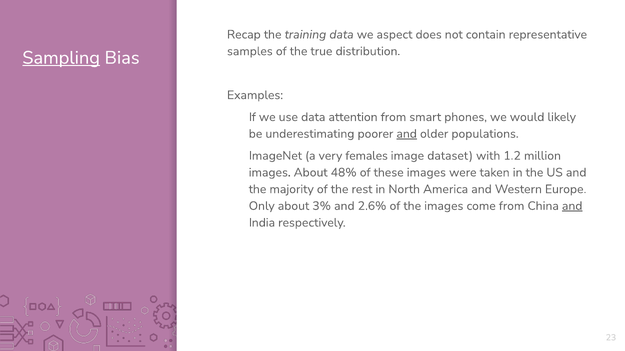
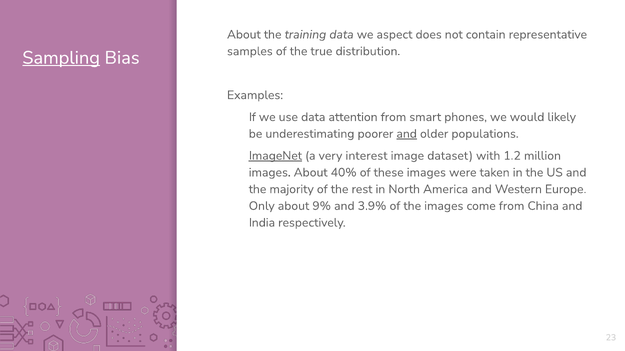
Recap at (244, 35): Recap -> About
ImageNet underline: none -> present
females: females -> interest
48%: 48% -> 40%
3%: 3% -> 9%
2.6%: 2.6% -> 3.9%
and at (572, 206) underline: present -> none
